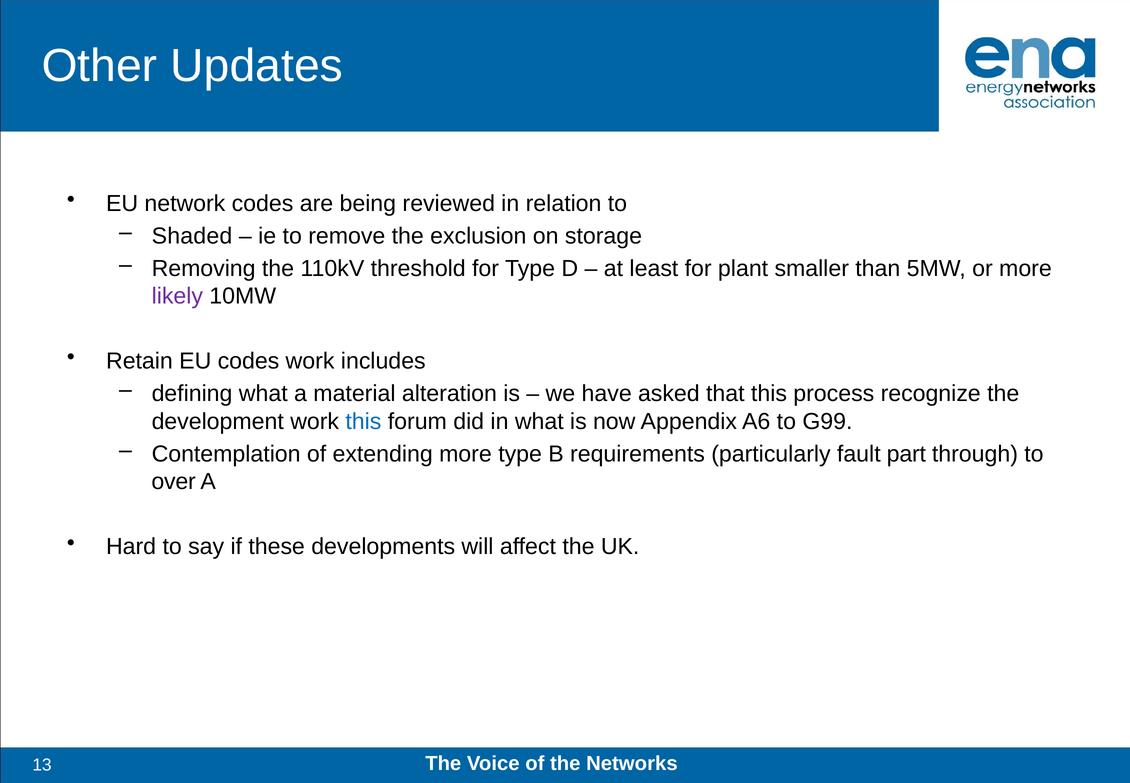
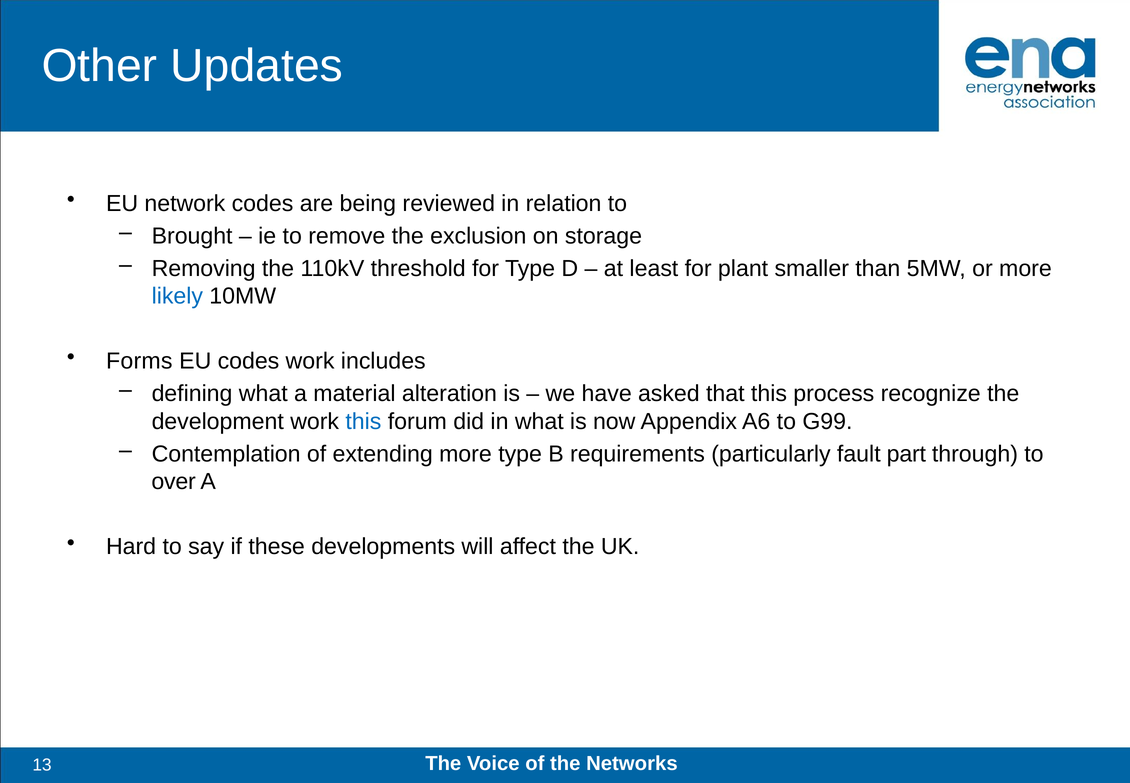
Shaded: Shaded -> Brought
likely colour: purple -> blue
Retain: Retain -> Forms
